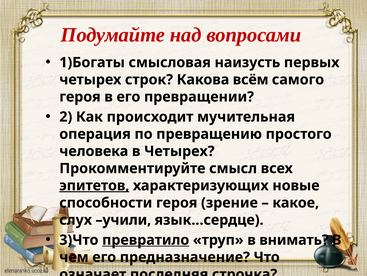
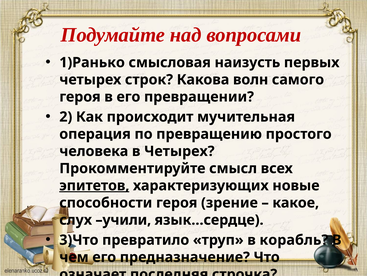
1)Богаты: 1)Богаты -> 1)Ранько
всём: всём -> волн
превратило underline: present -> none
внимать: внимать -> корабль
